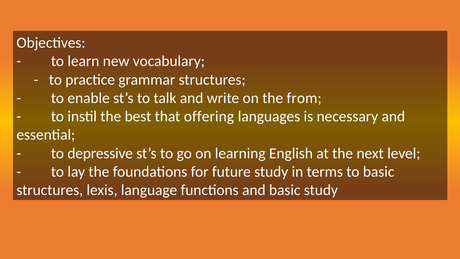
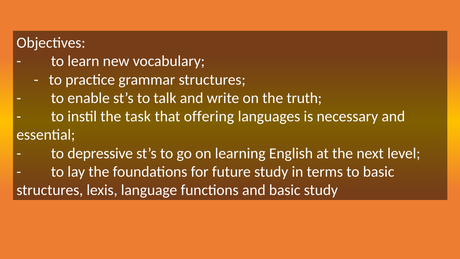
from: from -> truth
best: best -> task
